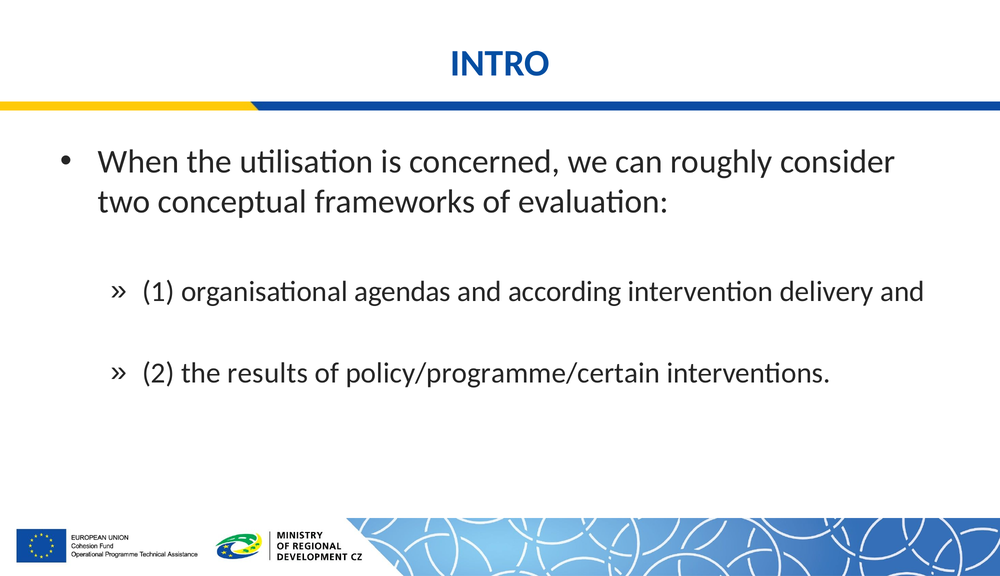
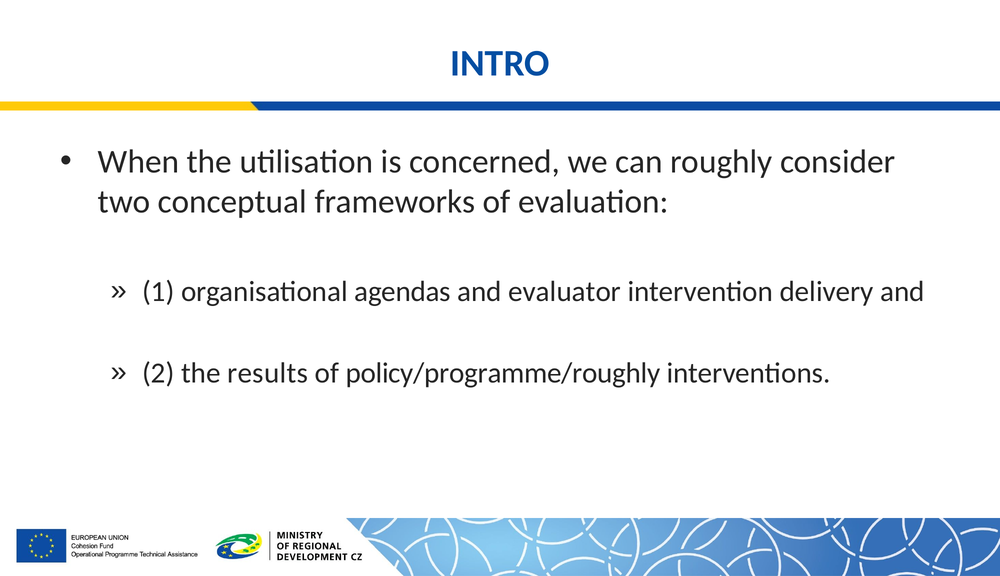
according: according -> evaluator
policy/programme/certain: policy/programme/certain -> policy/programme/roughly
